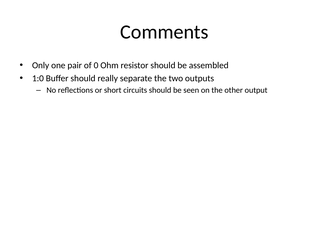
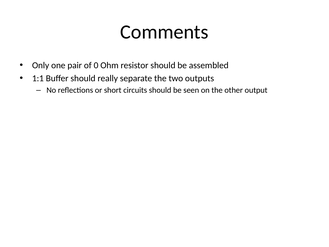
1:0: 1:0 -> 1:1
